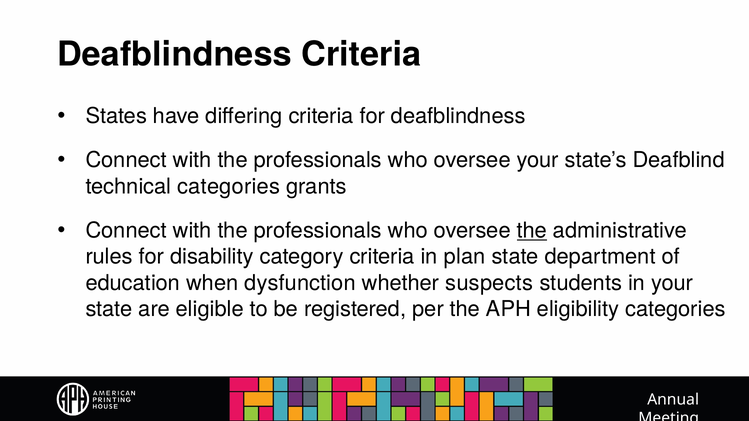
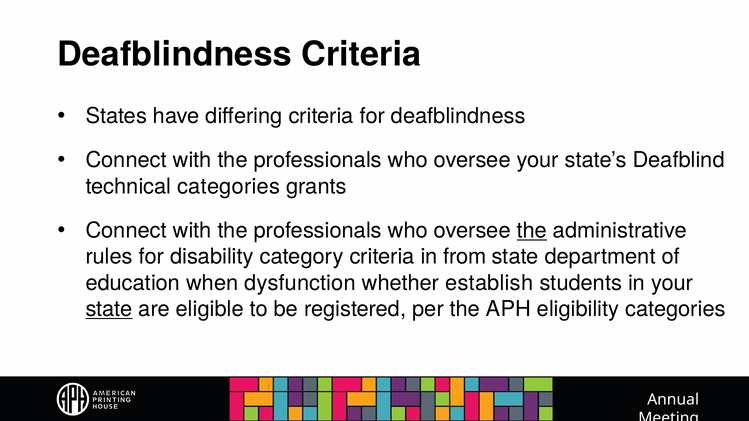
plan: plan -> from
suspects: suspects -> establish
state at (109, 309) underline: none -> present
